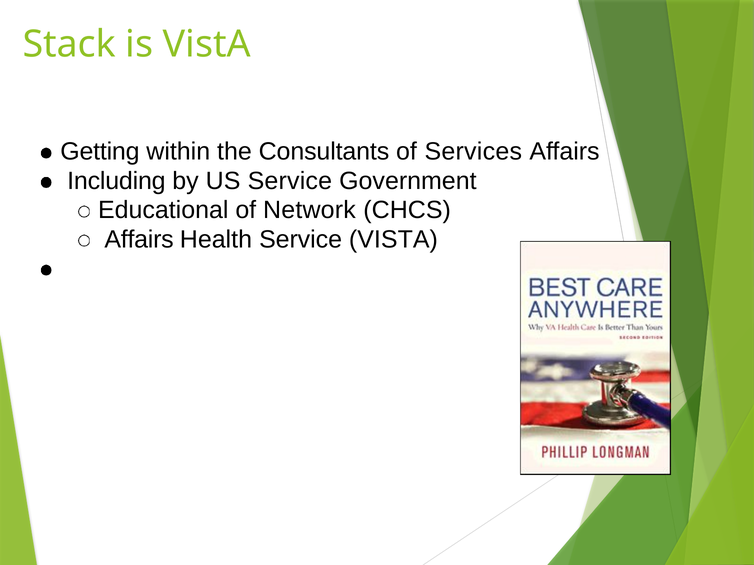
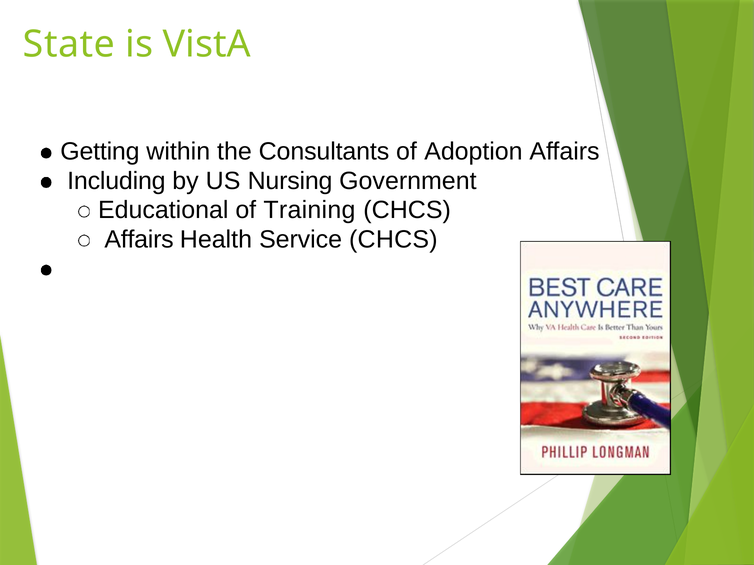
Stack: Stack -> State
Services: Services -> Adoption
US Service: Service -> Nursing
Network: Network -> Training
Service VISTA: VISTA -> CHCS
